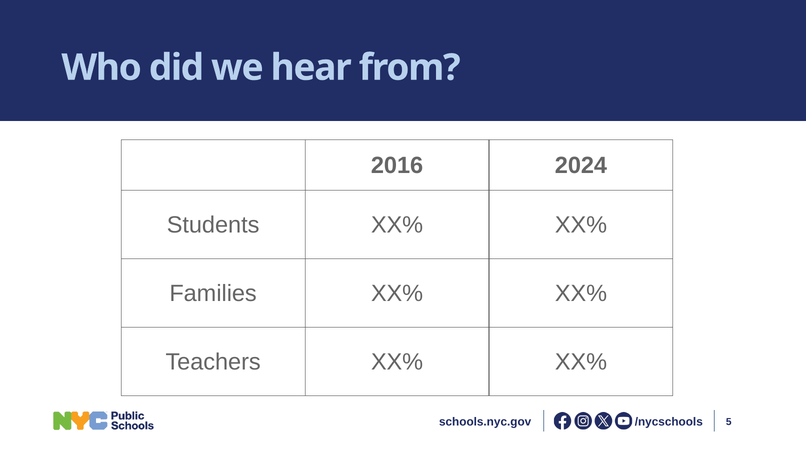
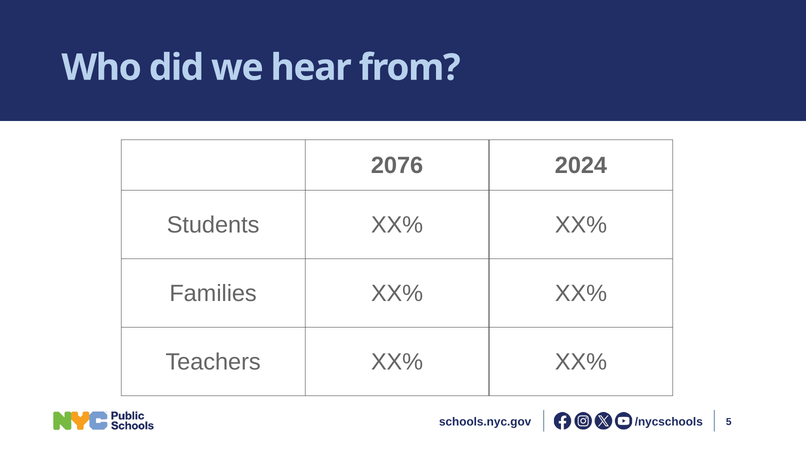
2016: 2016 -> 2076
